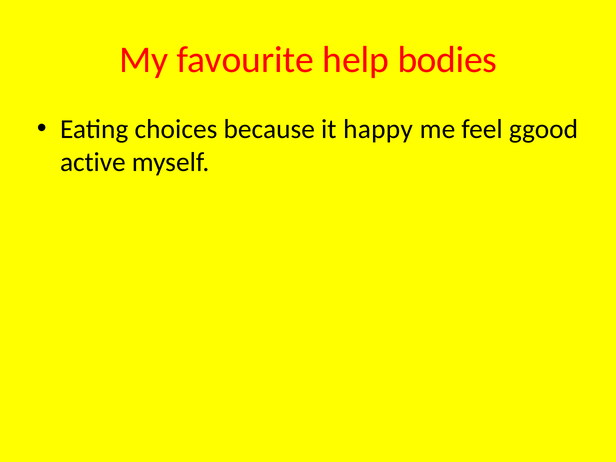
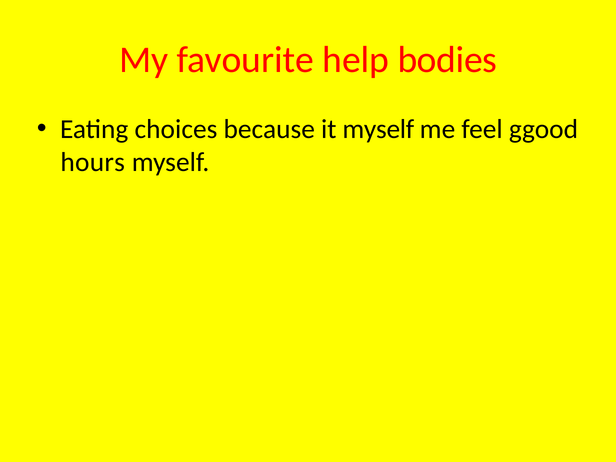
it happy: happy -> myself
active: active -> hours
